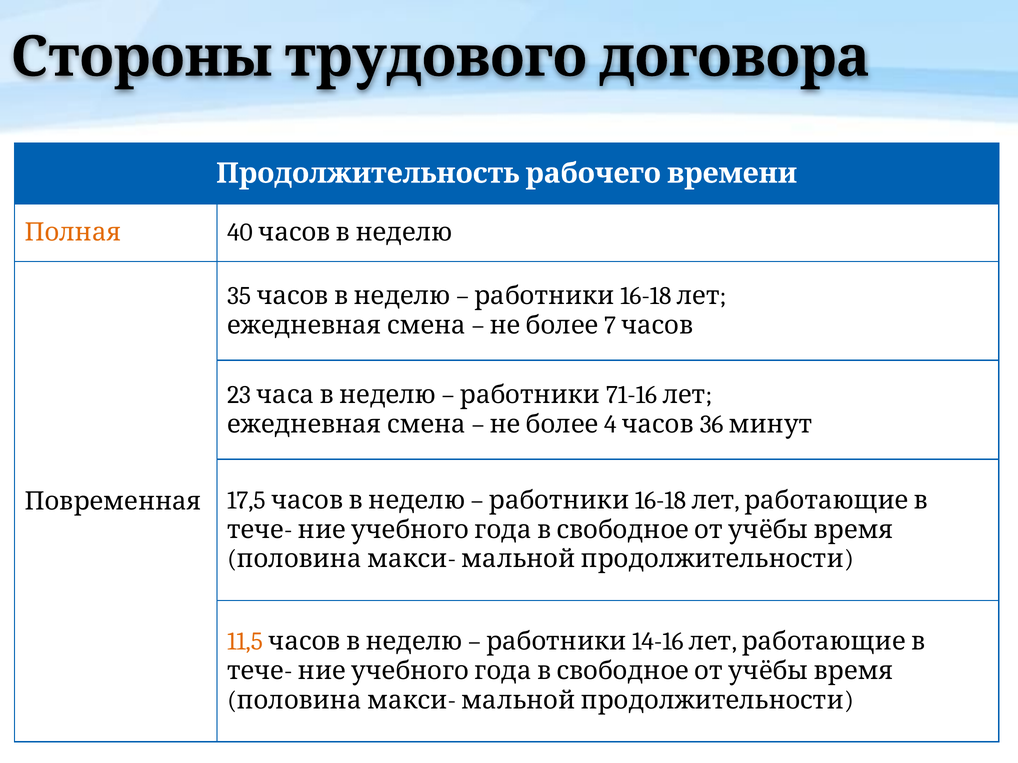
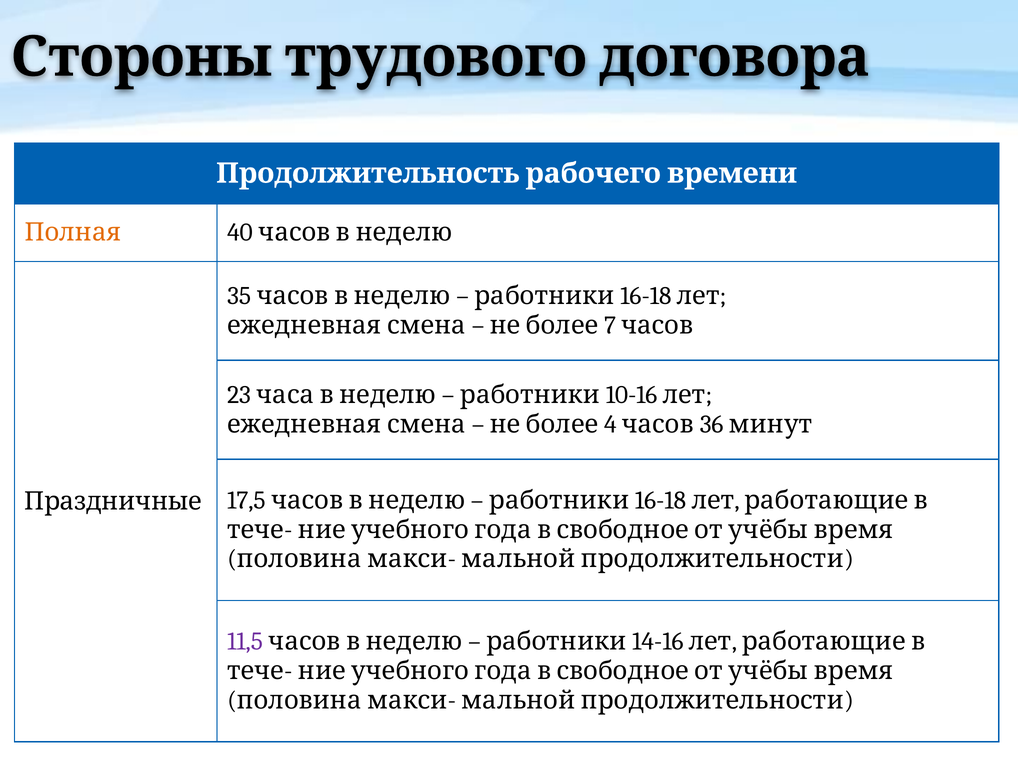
71-16: 71-16 -> 10-16
Повременная: Повременная -> Праздничные
11,5 colour: orange -> purple
